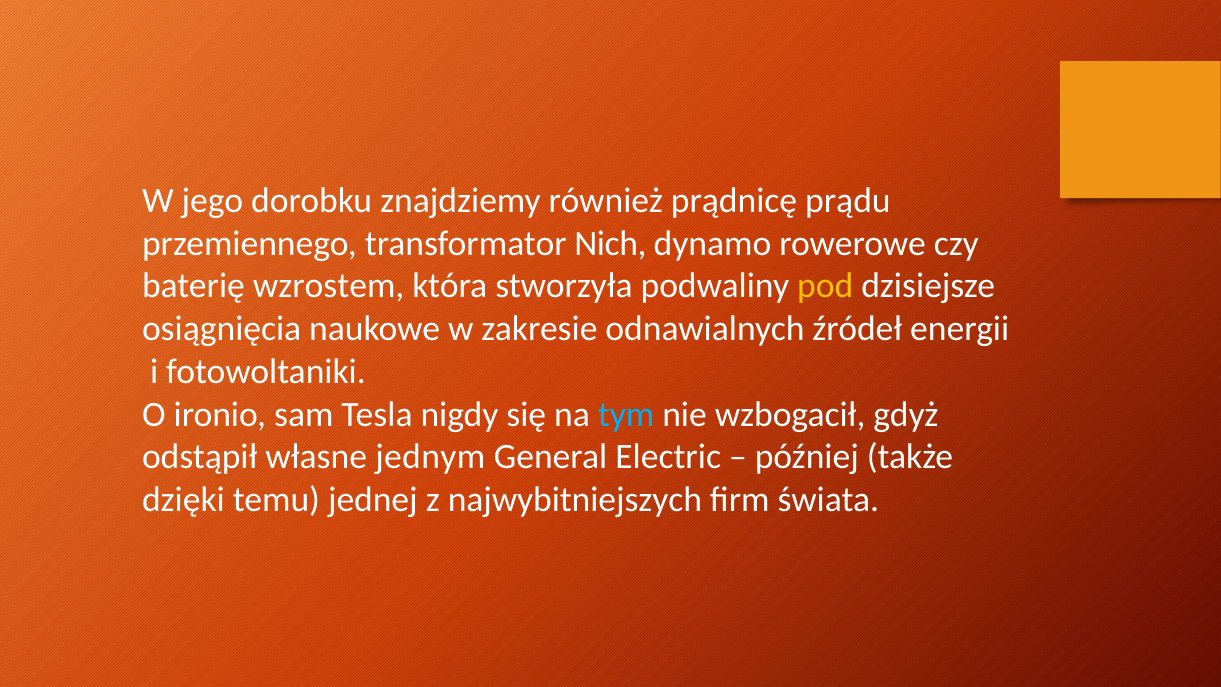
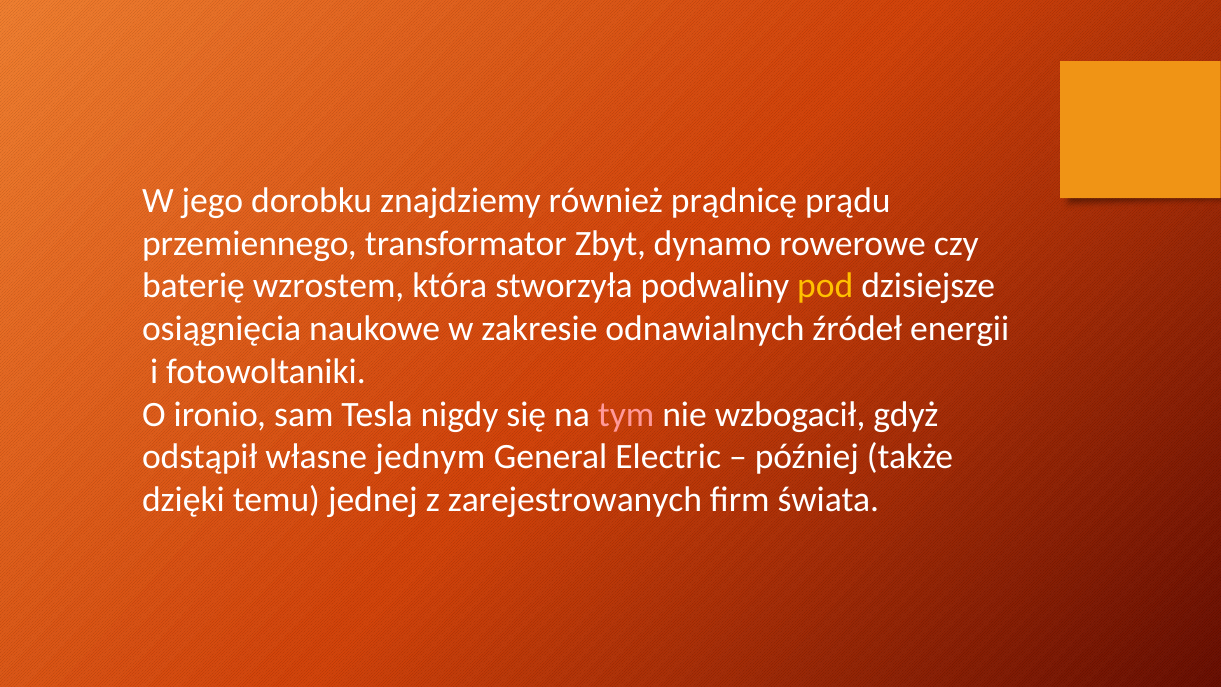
Nich: Nich -> Zbyt
tym colour: light blue -> pink
najwybitniejszych: najwybitniejszych -> zarejestrowanych
